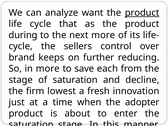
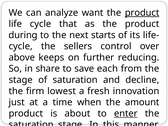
next more: more -> starts
brand: brand -> above
in more: more -> share
adopter: adopter -> amount
enter underline: none -> present
